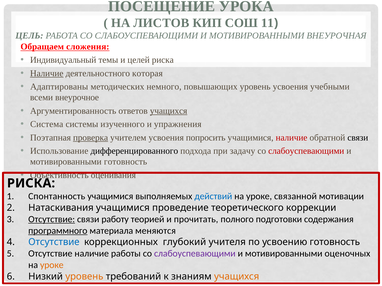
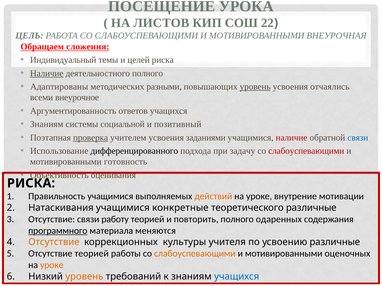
11: 11 -> 22
деятельностного которая: которая -> полного
немного: немного -> разными
уровень at (255, 87) underline: none -> present
учебными: учебными -> отчаялись
учащихся at (169, 111) underline: present -> none
Система at (47, 124): Система -> Знаниям
изученного: изученного -> социальной
упражнения: упражнения -> позитивный
попросить: попросить -> заданиями
связи at (358, 138) colour: black -> blue
Спонтанность: Спонтанность -> Правильность
действий colour: blue -> orange
связанной: связанной -> внутрение
проведение: проведение -> конкретные
теоретического коррекции: коррекции -> различные
Отсутствие at (52, 220) underline: present -> none
прочитать: прочитать -> повторить
подготовки: подготовки -> одаренных
Отсутствие at (54, 243) colour: blue -> orange
глубокий: глубокий -> культуры
усвоению готовность: готовность -> различные
Отсутствие наличие: наличие -> теорией
слабоуспевающими at (195, 254) colour: purple -> orange
учащихся at (237, 277) colour: orange -> blue
